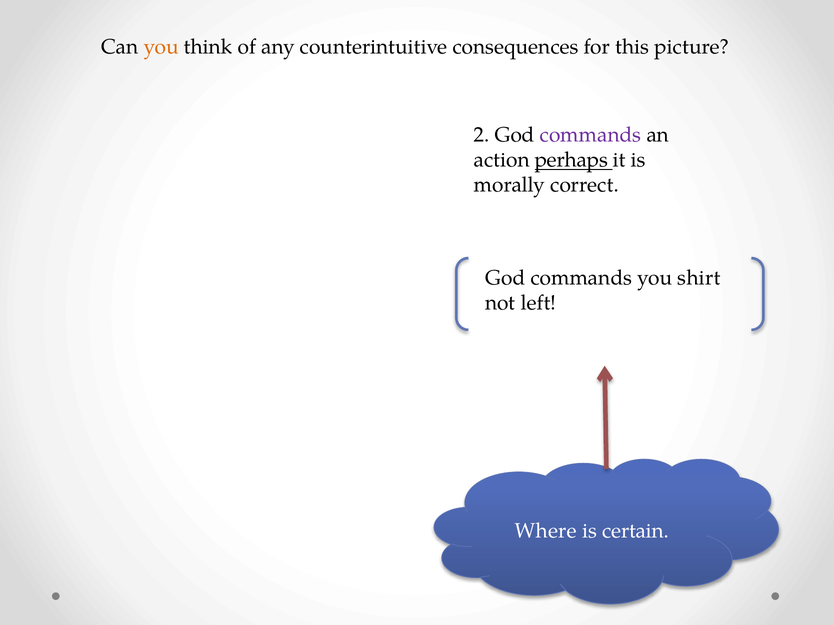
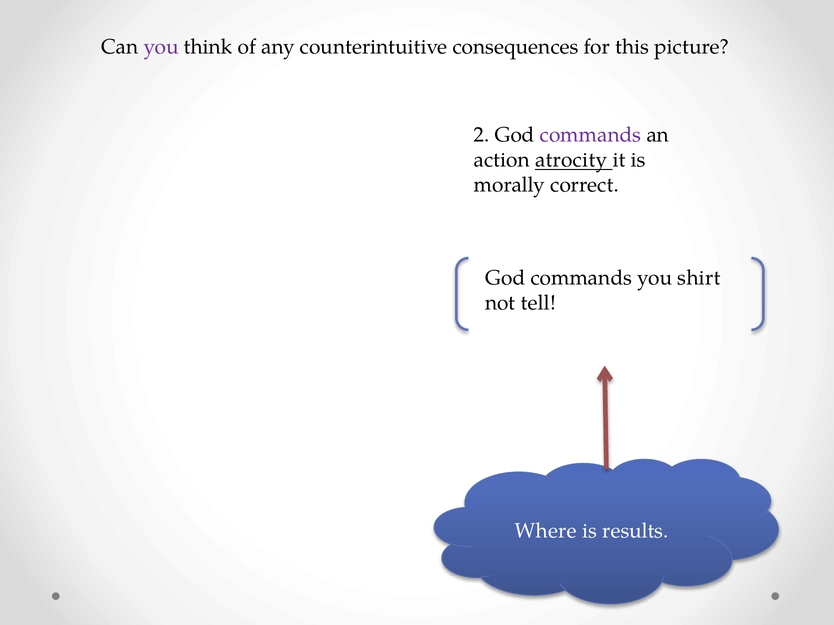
you at (161, 47) colour: orange -> purple
perhaps: perhaps -> atrocity
left: left -> tell
certain: certain -> results
